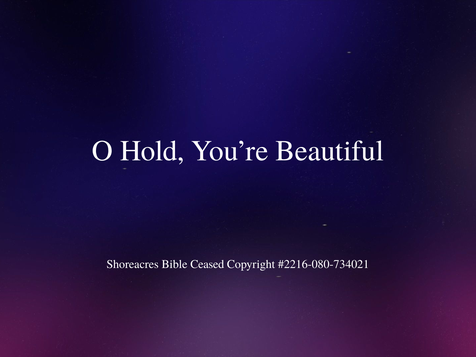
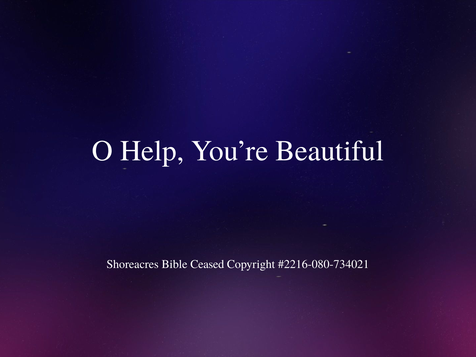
Hold: Hold -> Help
